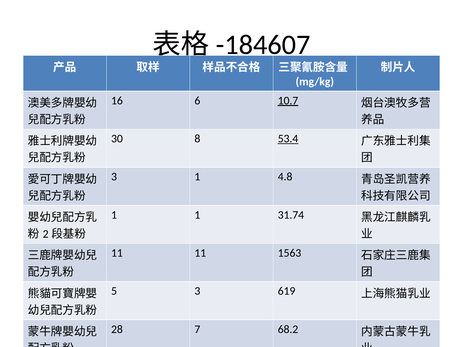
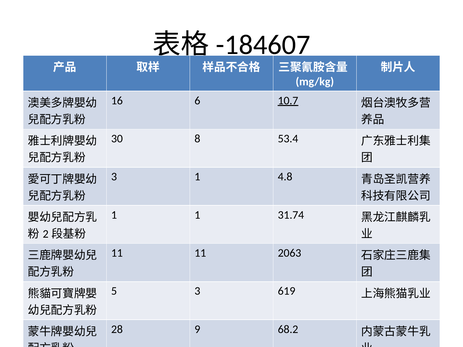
53.4 at (288, 139) underline: present -> none
1563: 1563 -> 2063
7: 7 -> 9
